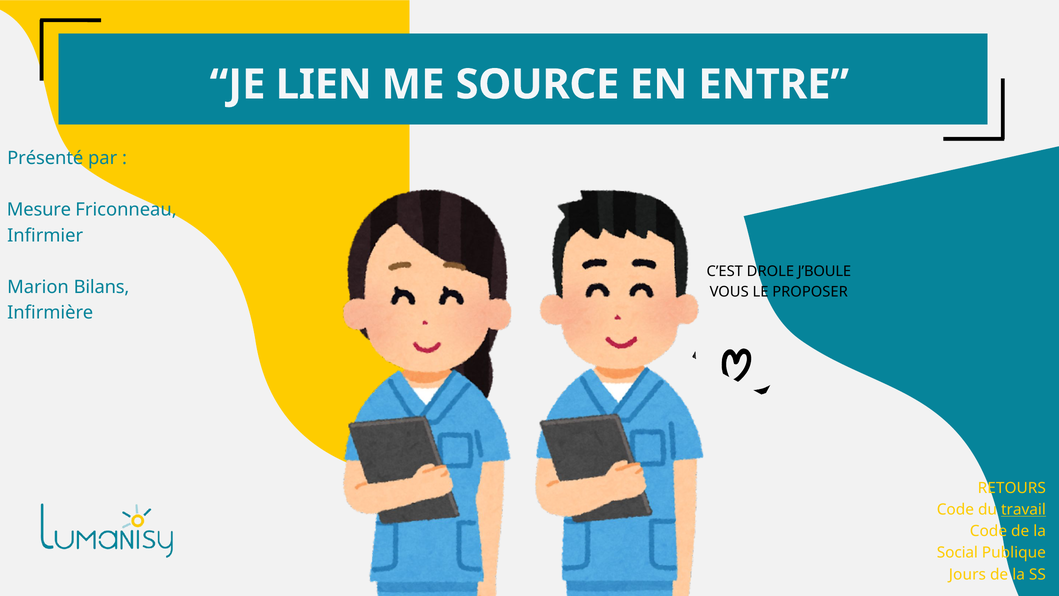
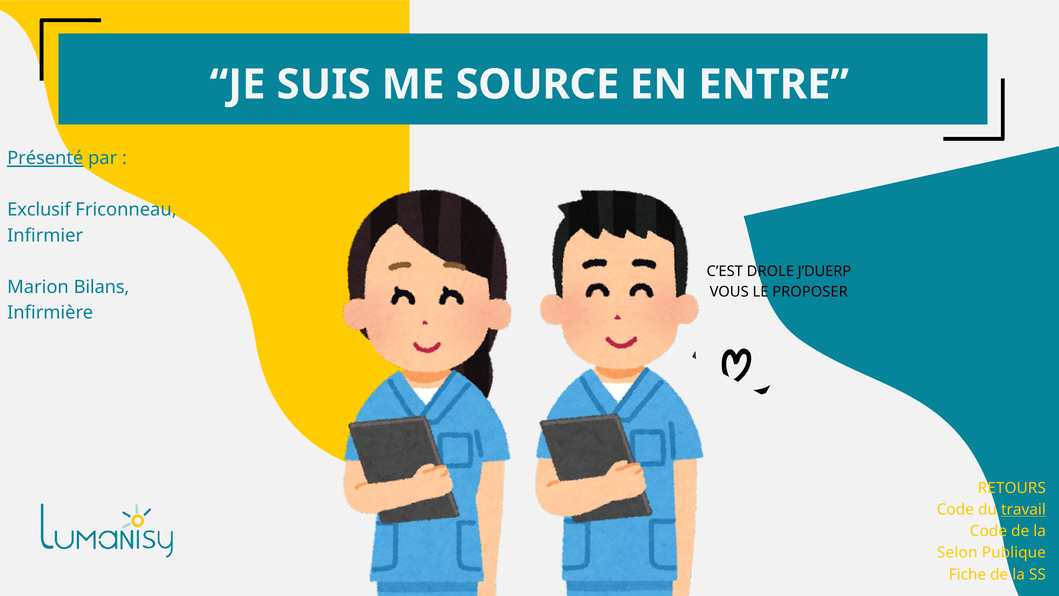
LIEN: LIEN -> SUIS
Présenté underline: none -> present
Mesure: Mesure -> Exclusif
J’BOULE: J’BOULE -> J’DUERP
Social: Social -> Selon
Jours: Jours -> Fiche
